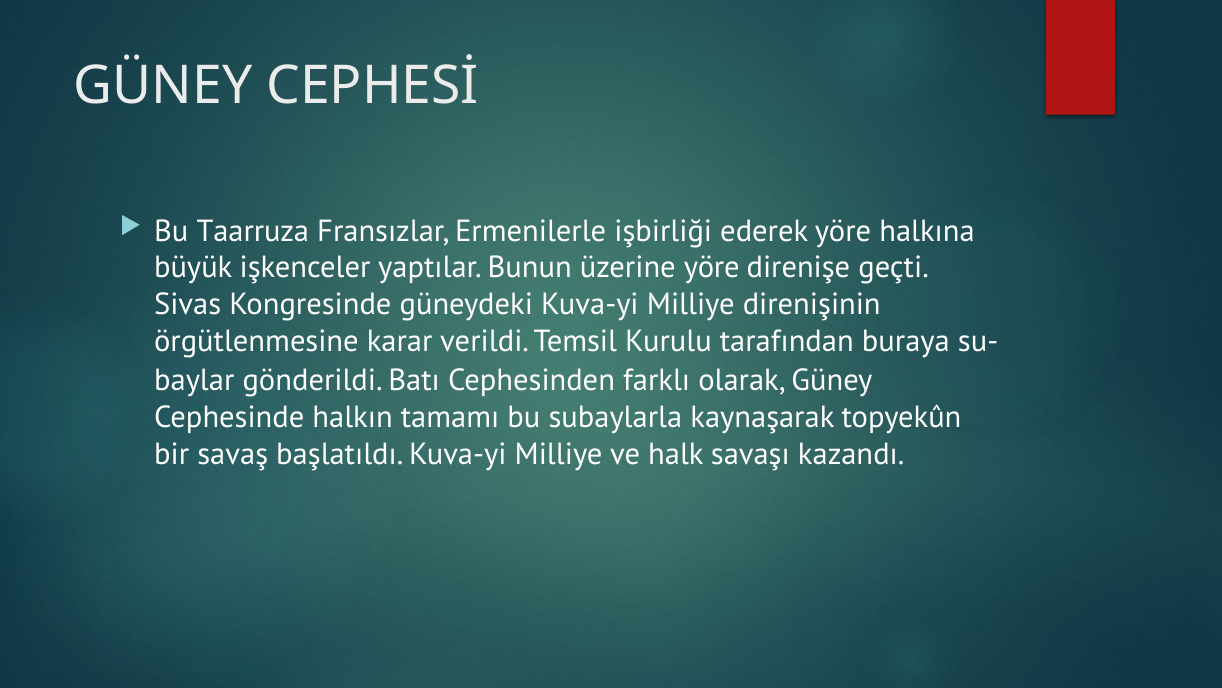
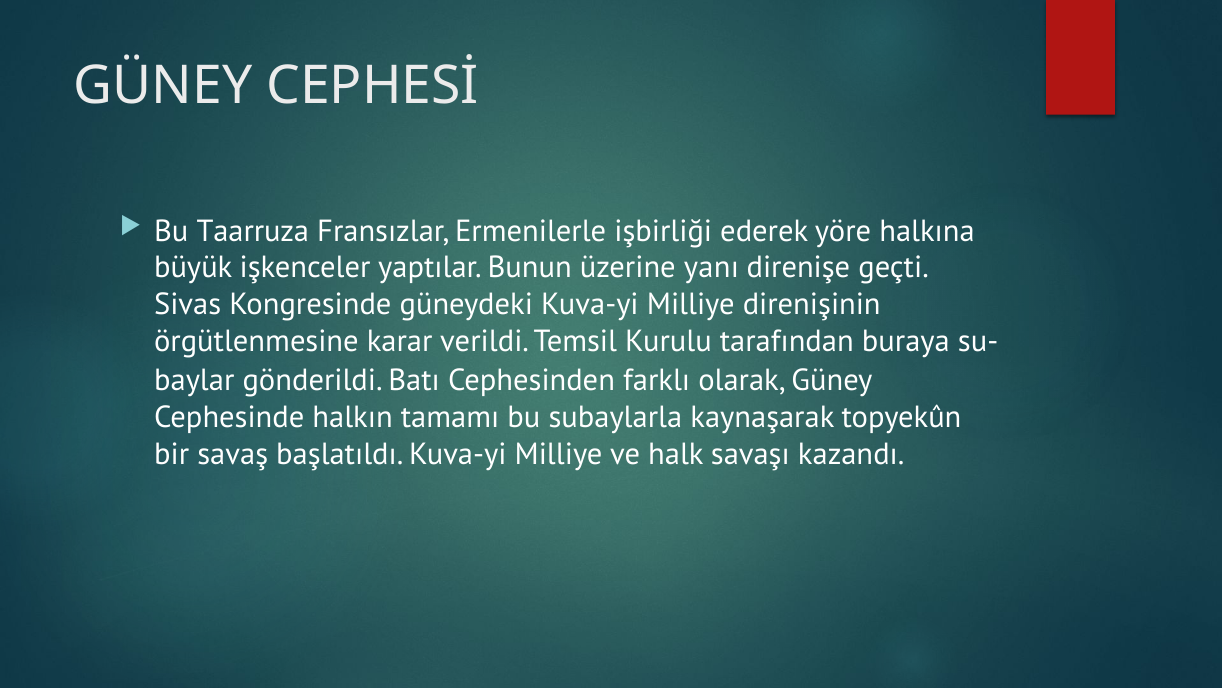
üzerine yöre: yöre -> yanı
